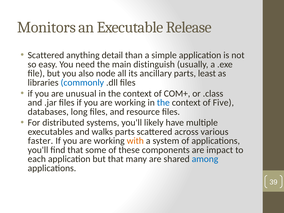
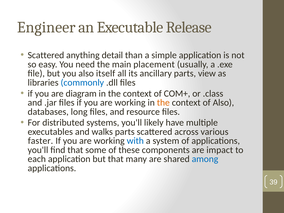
Monitors: Monitors -> Engineer
distinguish: distinguish -> placement
node: node -> itself
least: least -> view
unusual: unusual -> diagram
the at (163, 103) colour: blue -> orange
of Five: Five -> Also
with colour: orange -> blue
